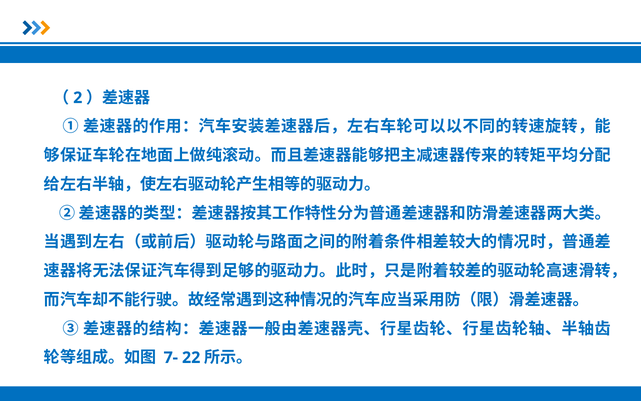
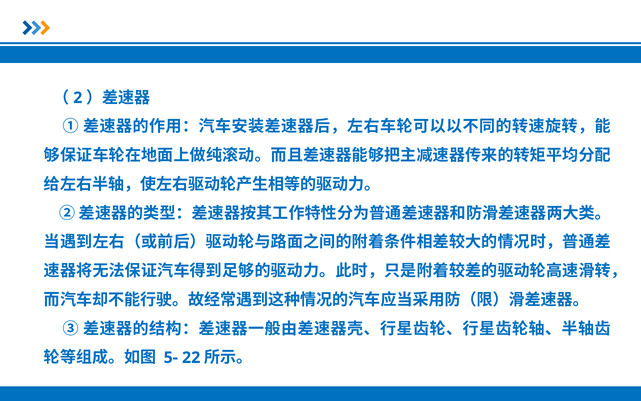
7-: 7- -> 5-
